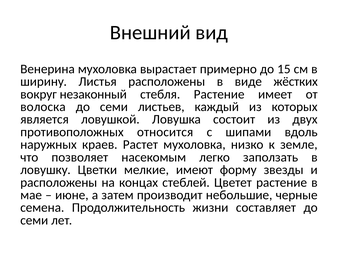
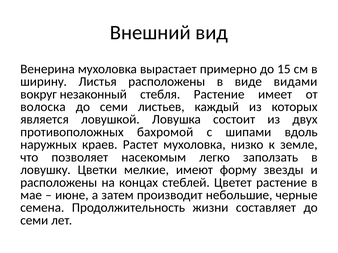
жёстких: жёстких -> видами
относится: относится -> бахромой
